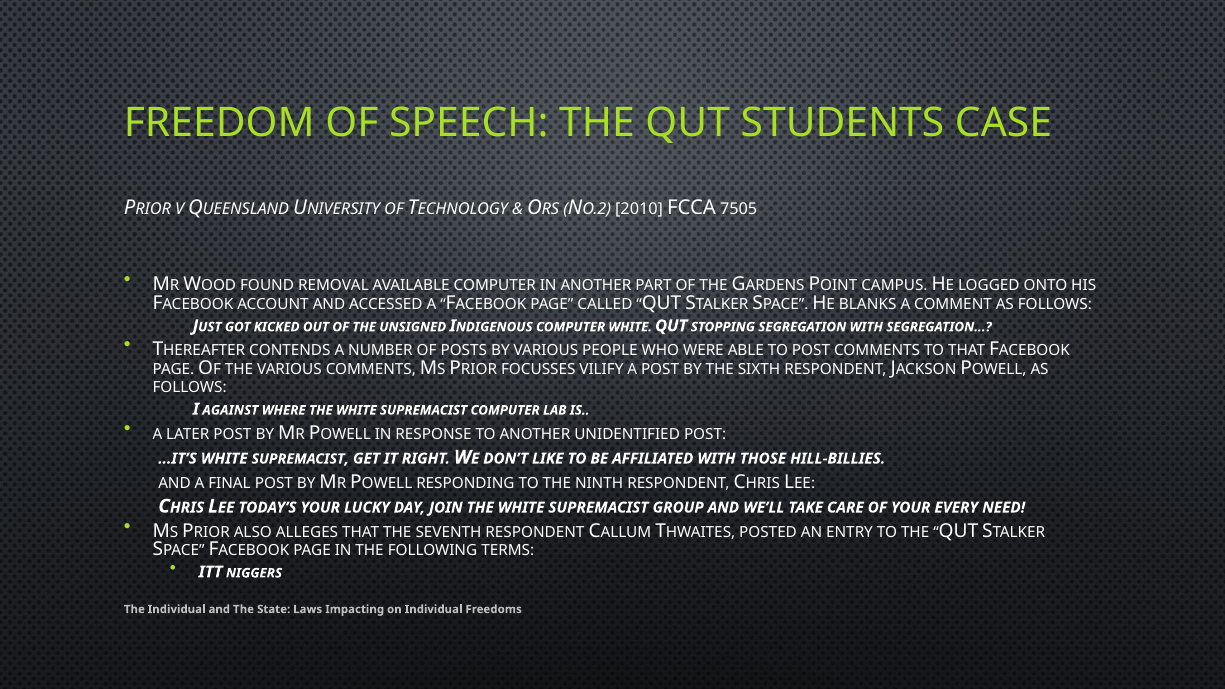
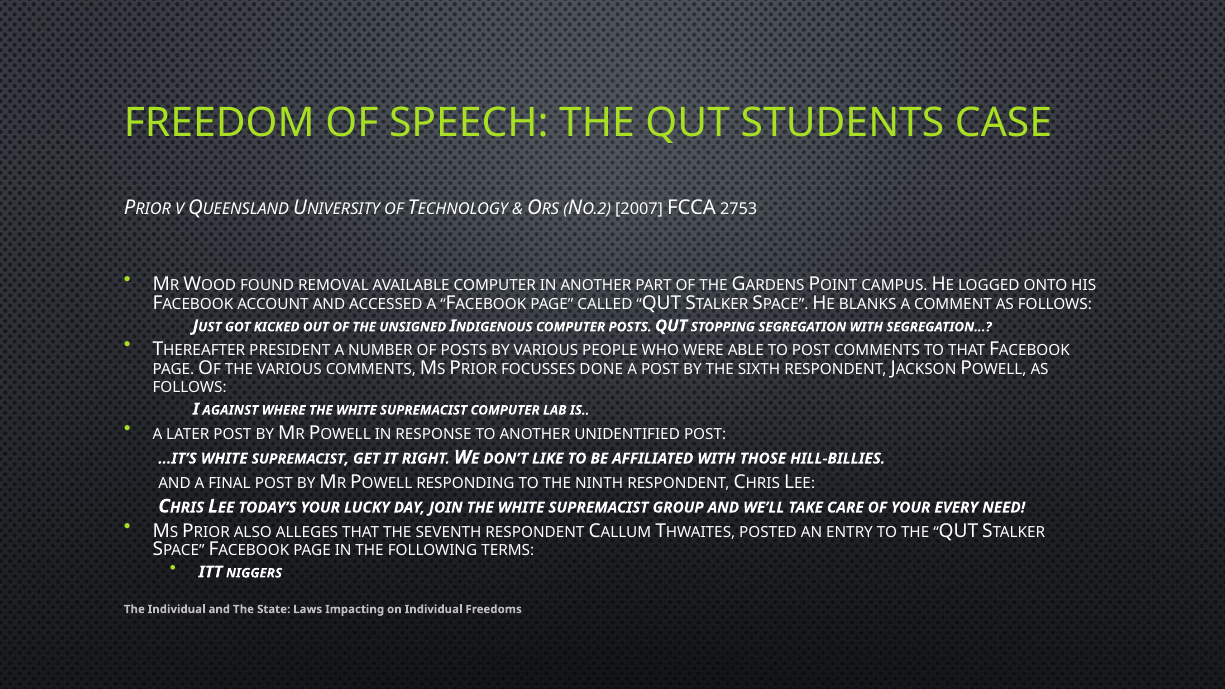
2010: 2010 -> 2007
7505: 7505 -> 2753
COMPUTER WHITE: WHITE -> POSTS
CONTENDS: CONTENDS -> PRESIDENT
VILIFY: VILIFY -> DONE
